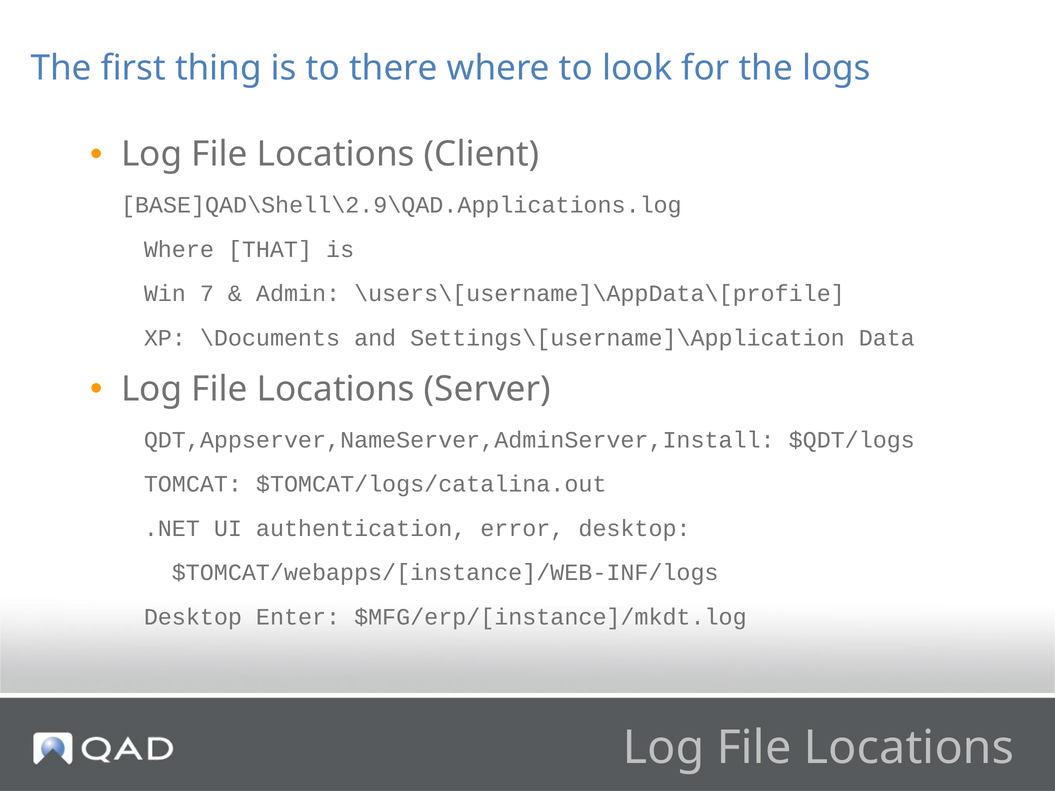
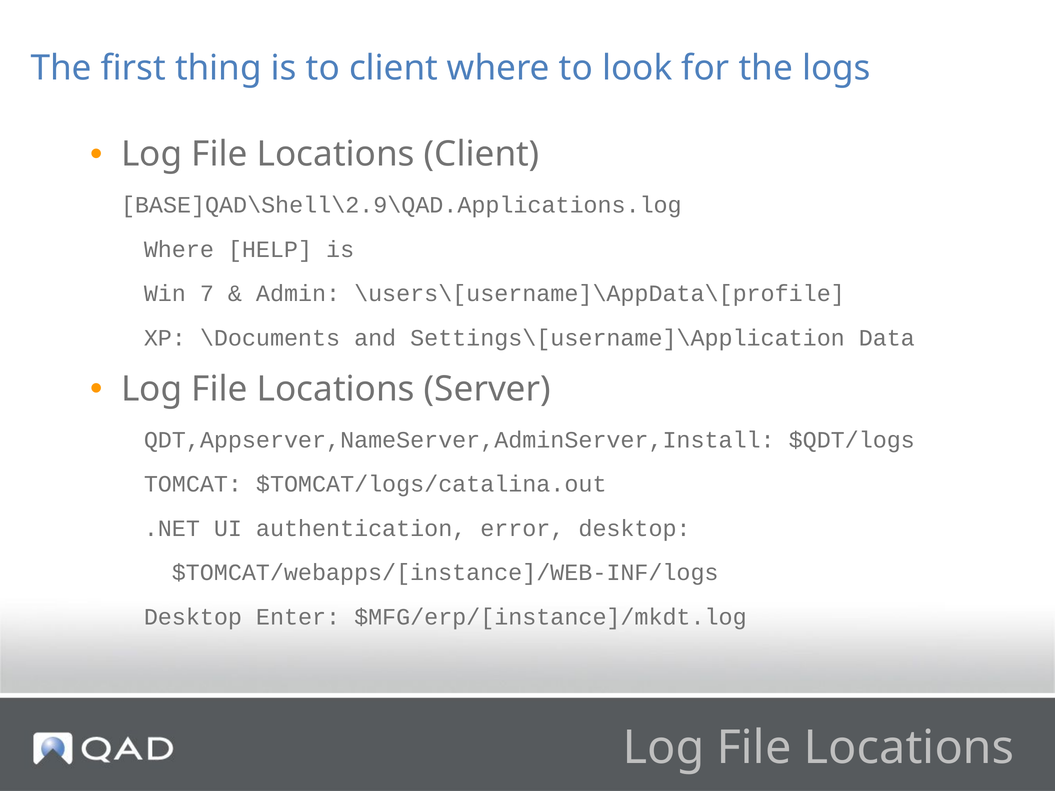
to there: there -> client
THAT: THAT -> HELP
